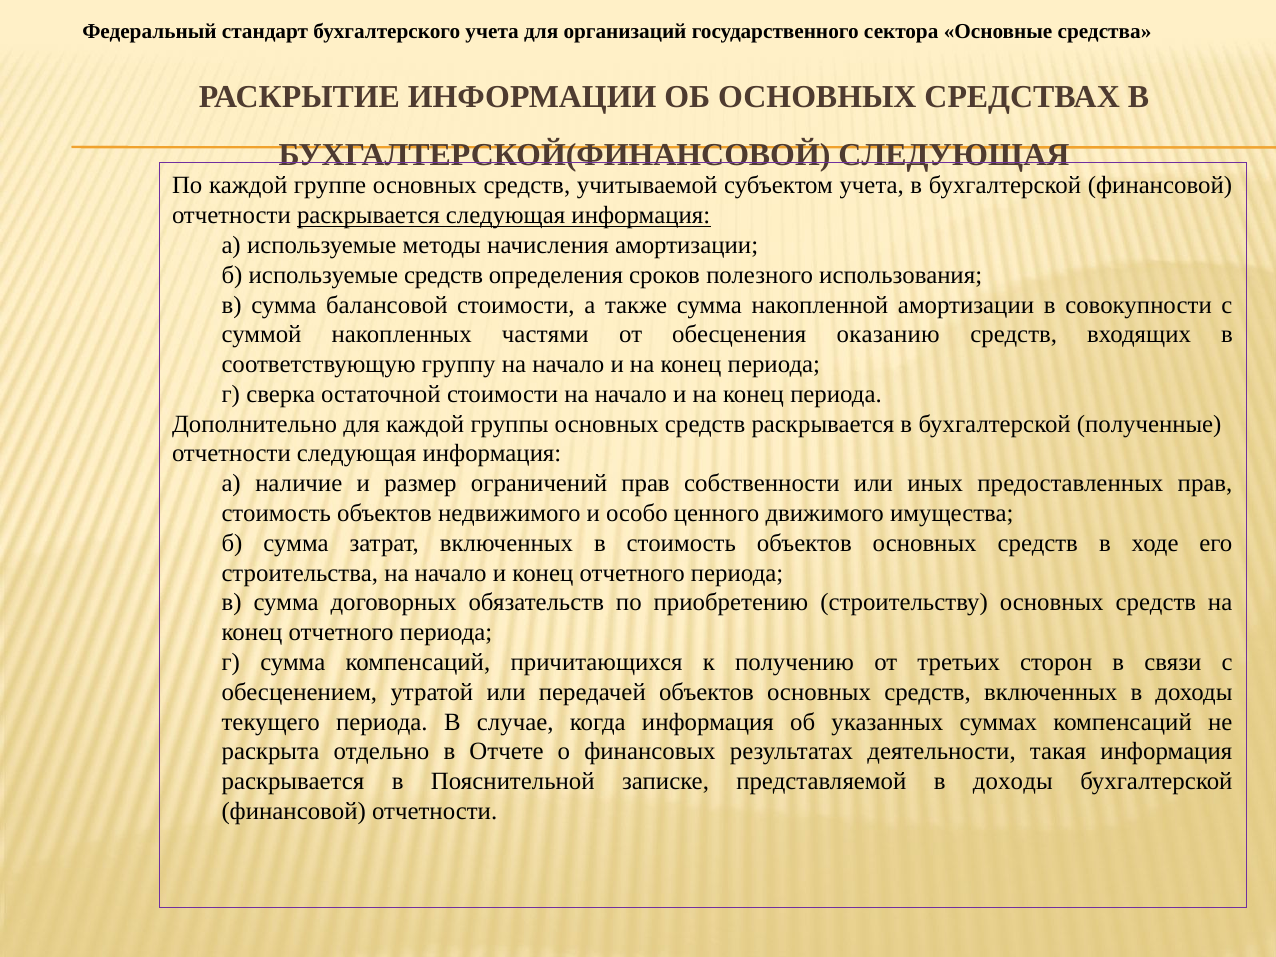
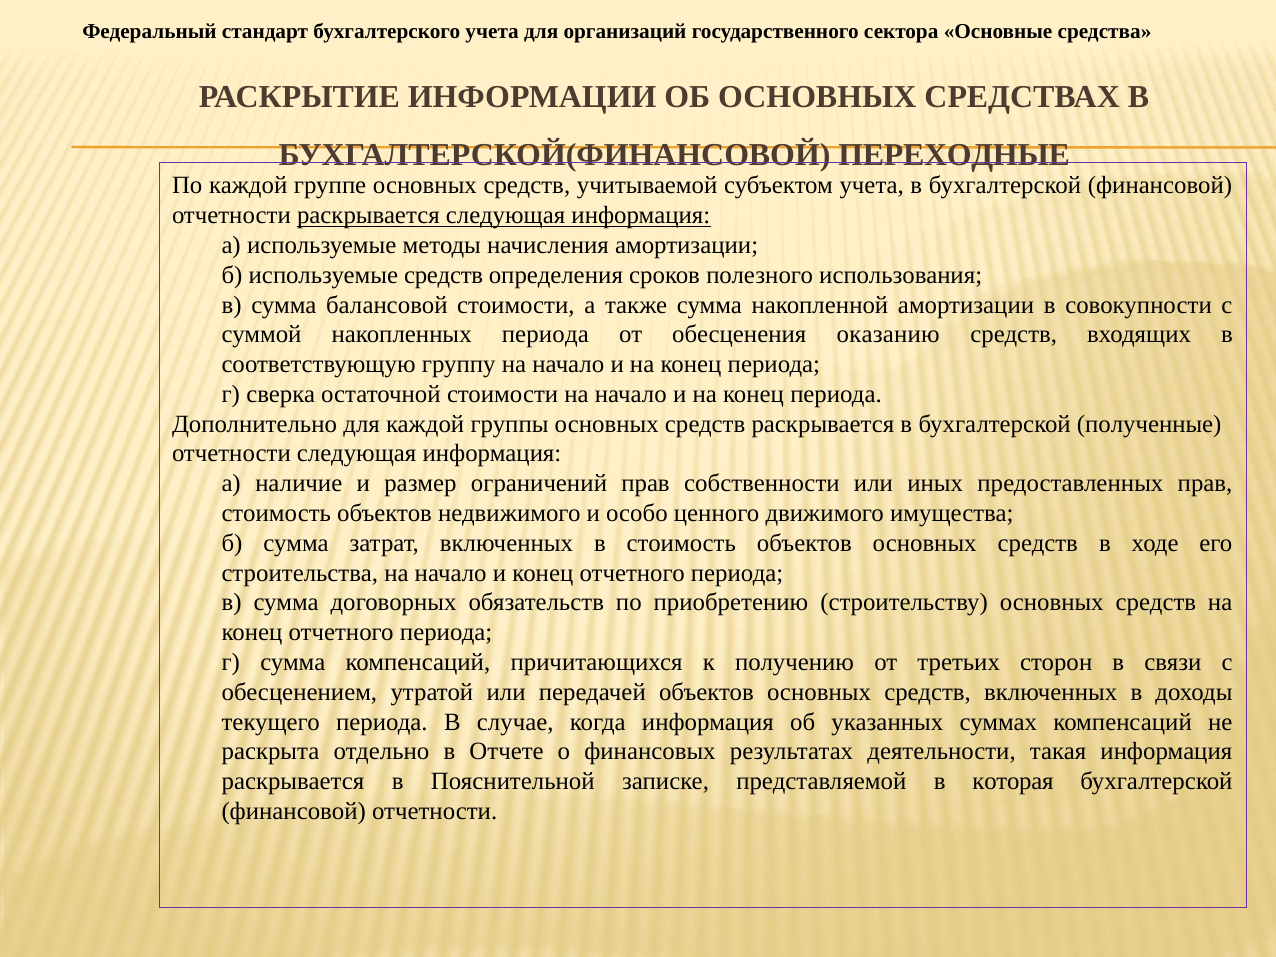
БУХГАЛТЕРСКОЙ(ФИНАНСОВОЙ СЛЕДУЮЩАЯ: СЛЕДУЮЩАЯ -> ПЕРЕХОДНЫЕ
накопленных частями: частями -> периода
представляемой в доходы: доходы -> которая
